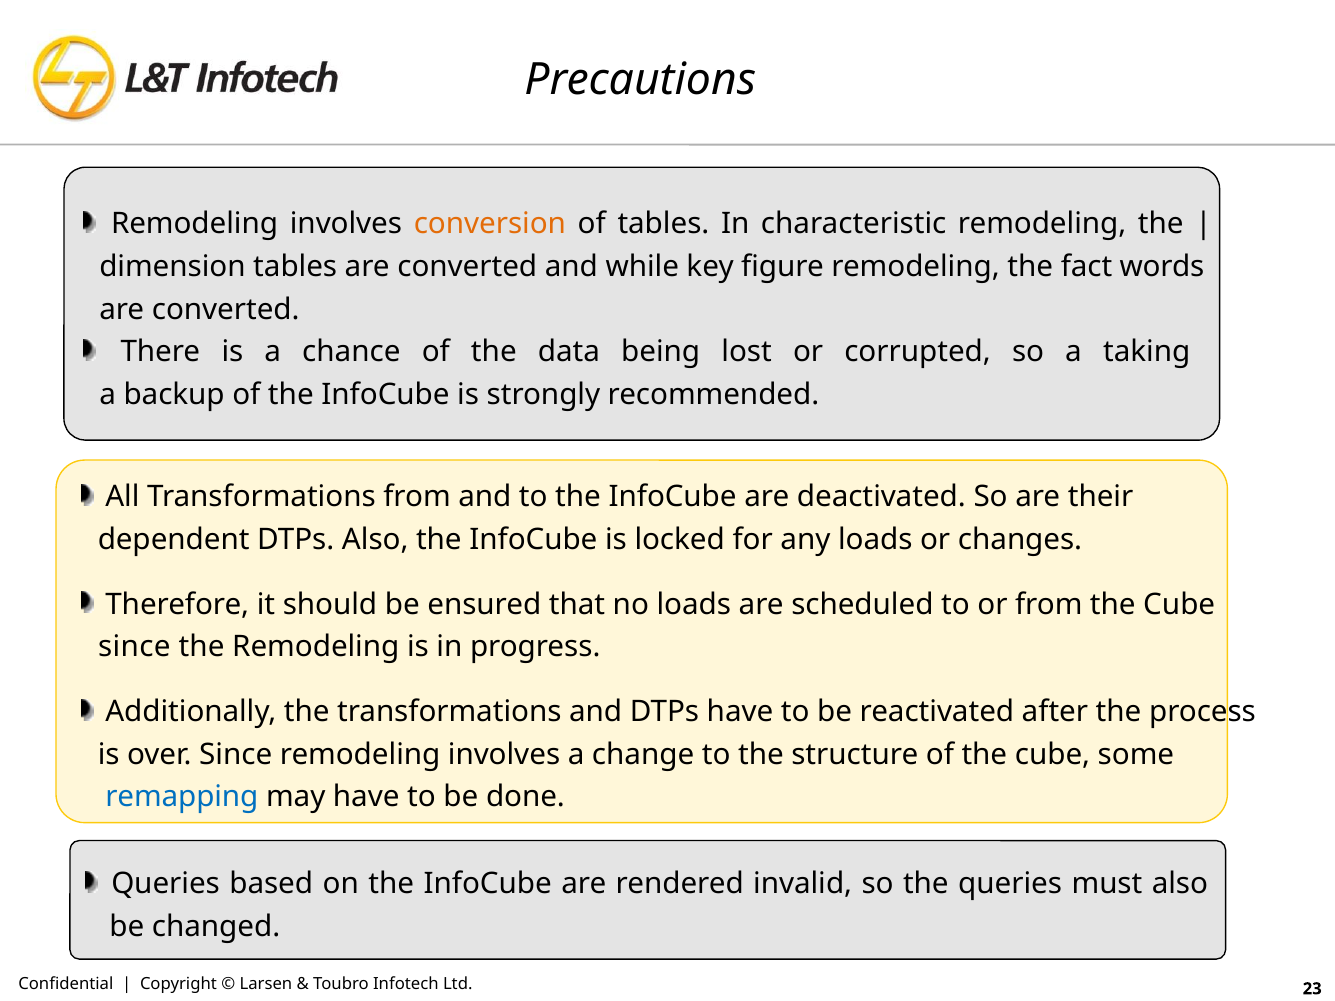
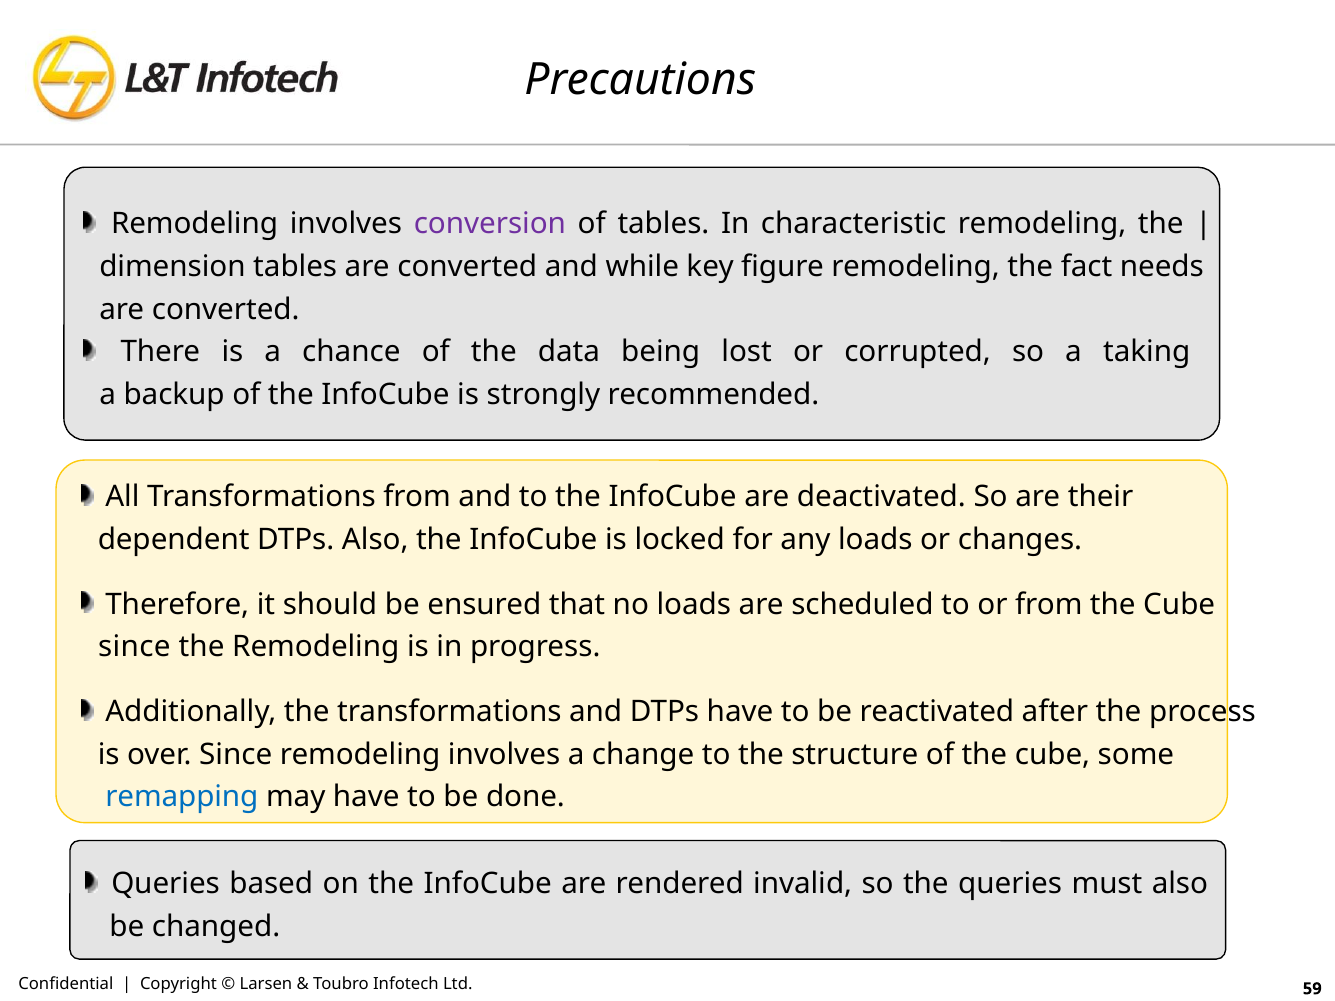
conversion colour: orange -> purple
words: words -> needs
23: 23 -> 59
